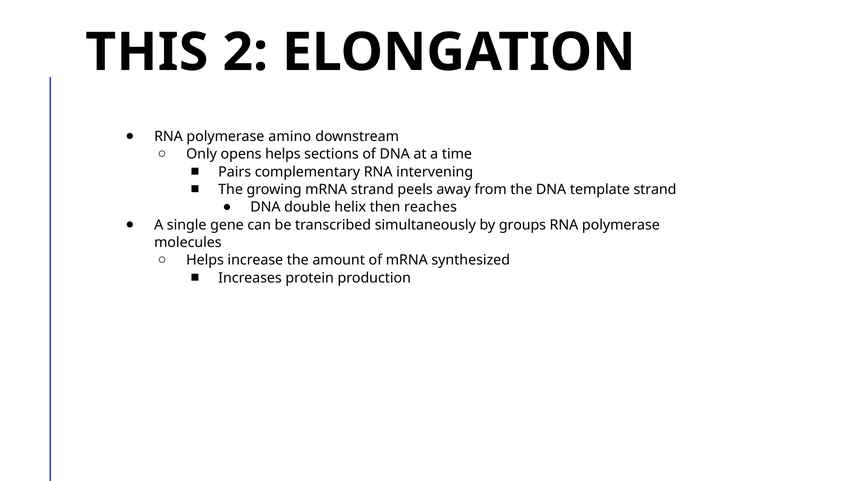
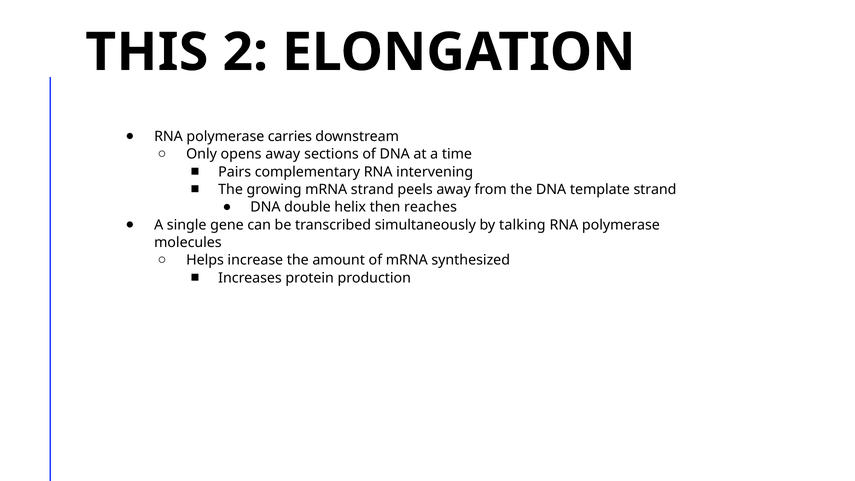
amino: amino -> carries
opens helps: helps -> away
groups: groups -> talking
